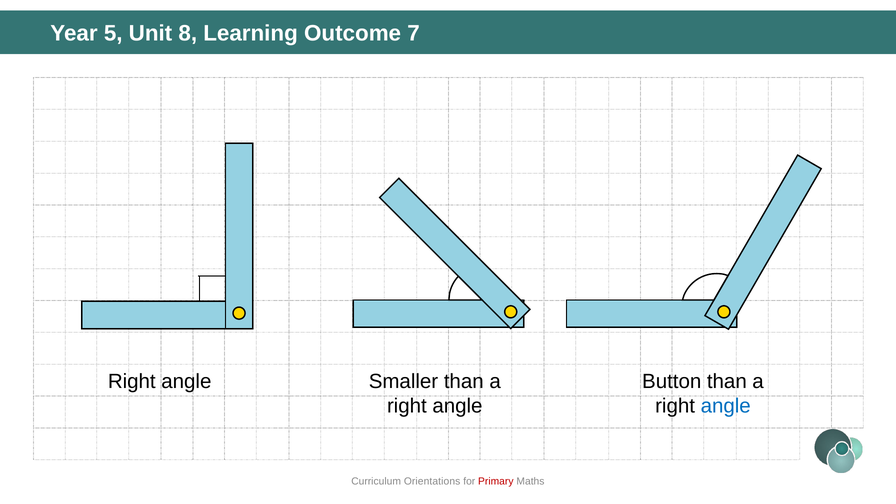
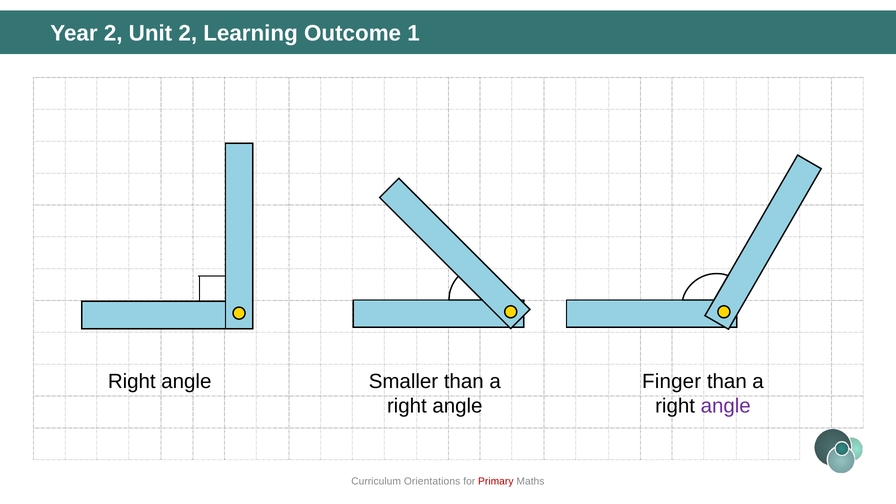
Year 5: 5 -> 2
Unit 8: 8 -> 2
7: 7 -> 1
Button: Button -> Finger
angle at (726, 406) colour: blue -> purple
